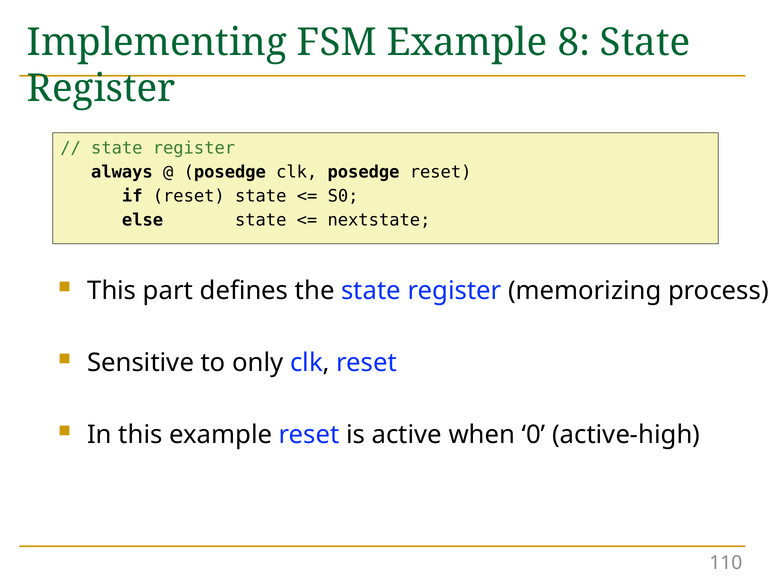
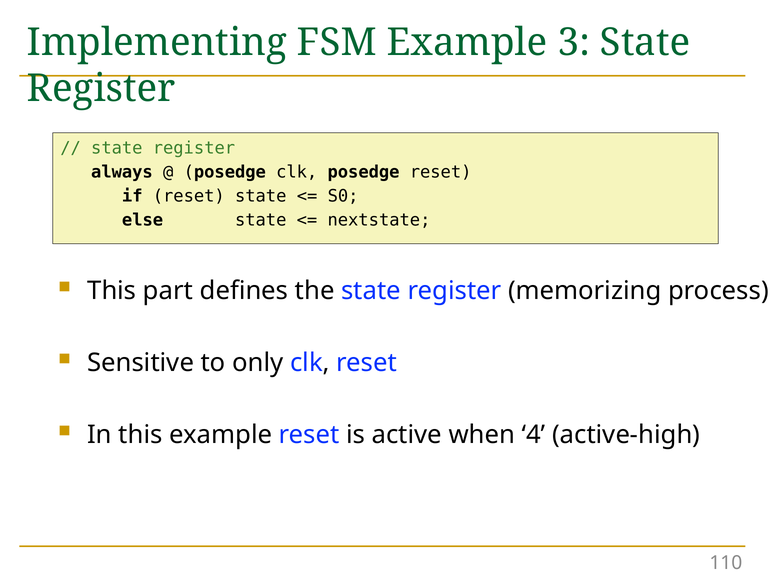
8: 8 -> 3
0: 0 -> 4
